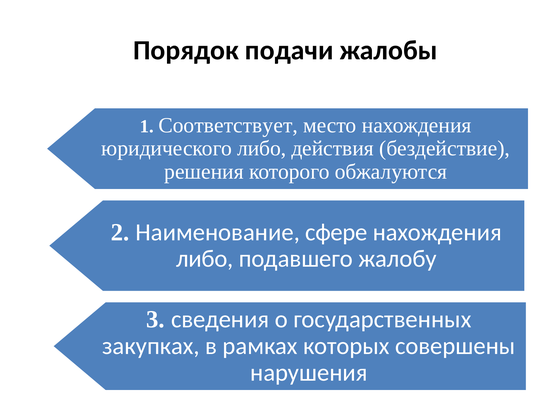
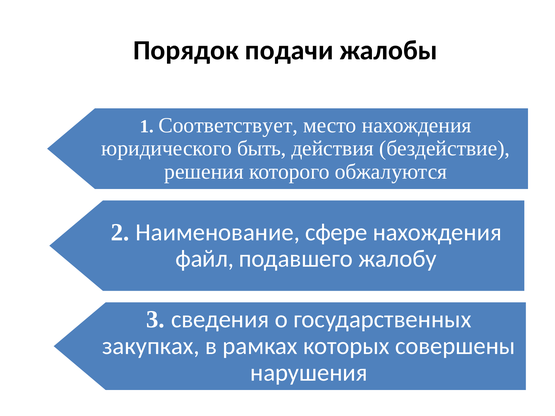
юридического либо: либо -> быть
либо at (205, 259): либо -> файл
